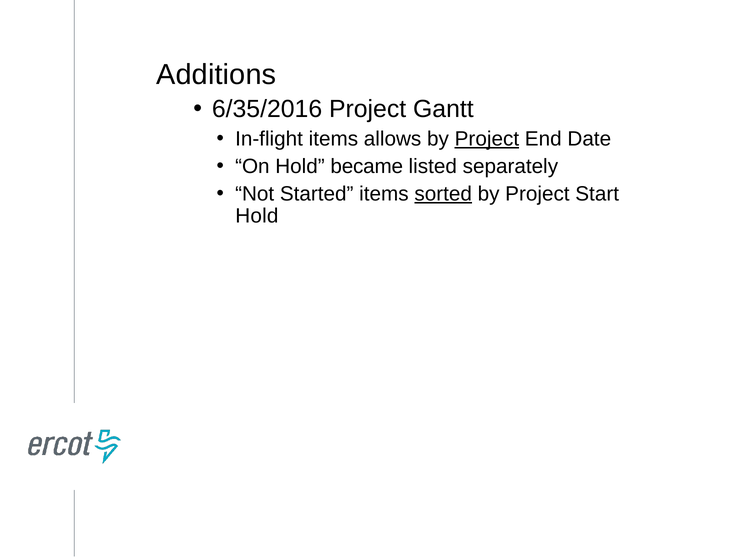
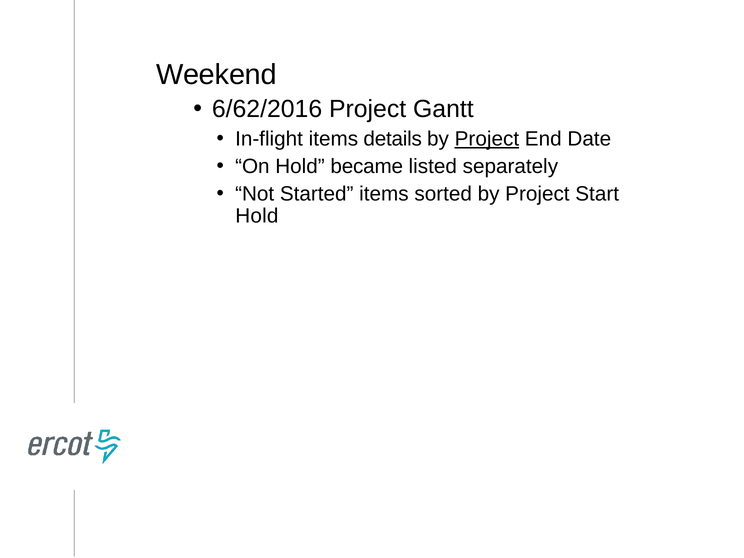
Additions: Additions -> Weekend
6/35/2016: 6/35/2016 -> 6/62/2016
allows: allows -> details
sorted underline: present -> none
